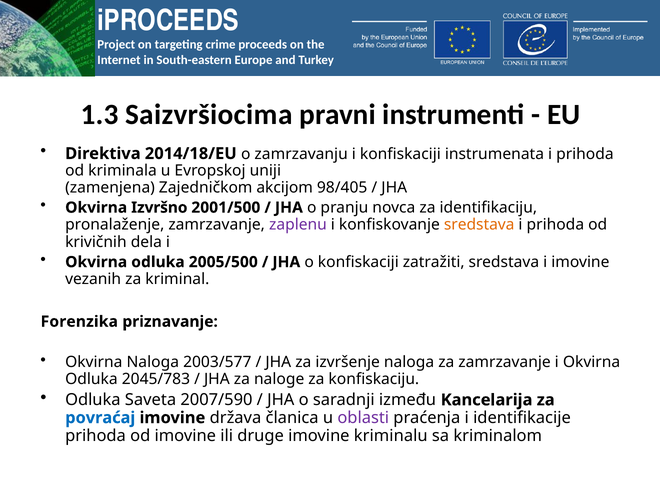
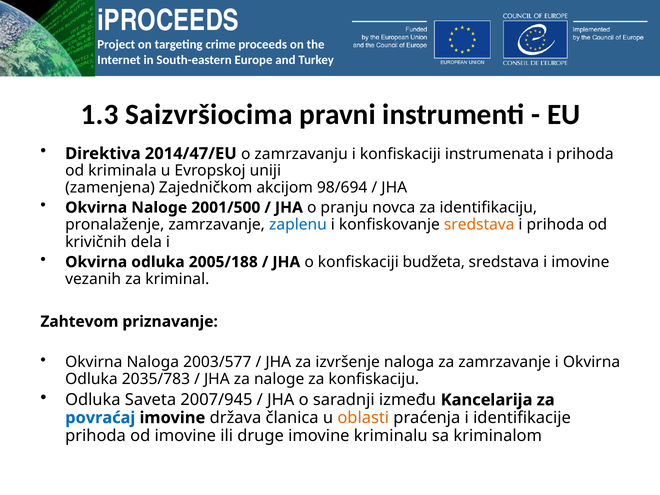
2014/18/EU: 2014/18/EU -> 2014/47/EU
98/405: 98/405 -> 98/694
Okvirna Izvršno: Izvršno -> Naloge
zaplenu colour: purple -> blue
2005/500: 2005/500 -> 2005/188
zatražiti: zatražiti -> budžeta
Forenzika: Forenzika -> Zahtevom
2045/783: 2045/783 -> 2035/783
2007/590: 2007/590 -> 2007/945
oblasti colour: purple -> orange
